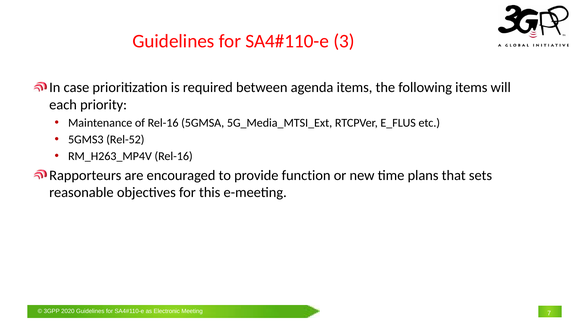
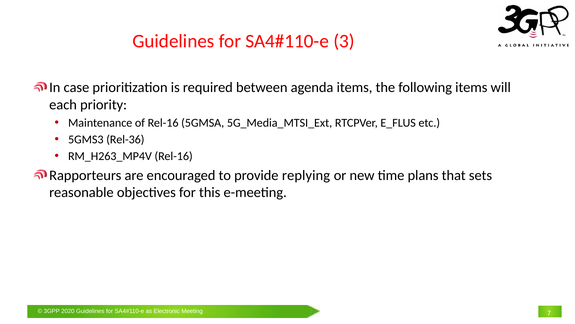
Rel-52: Rel-52 -> Rel-36
function: function -> replying
